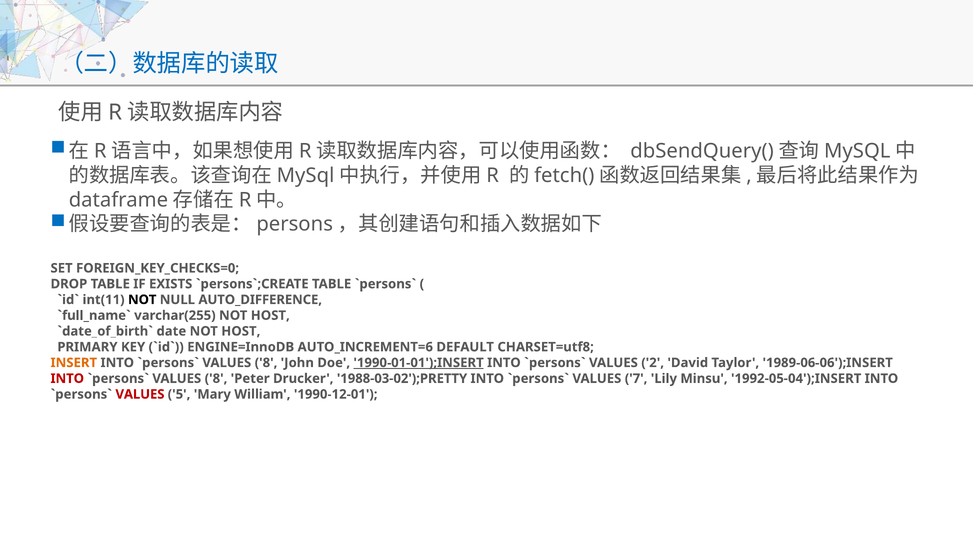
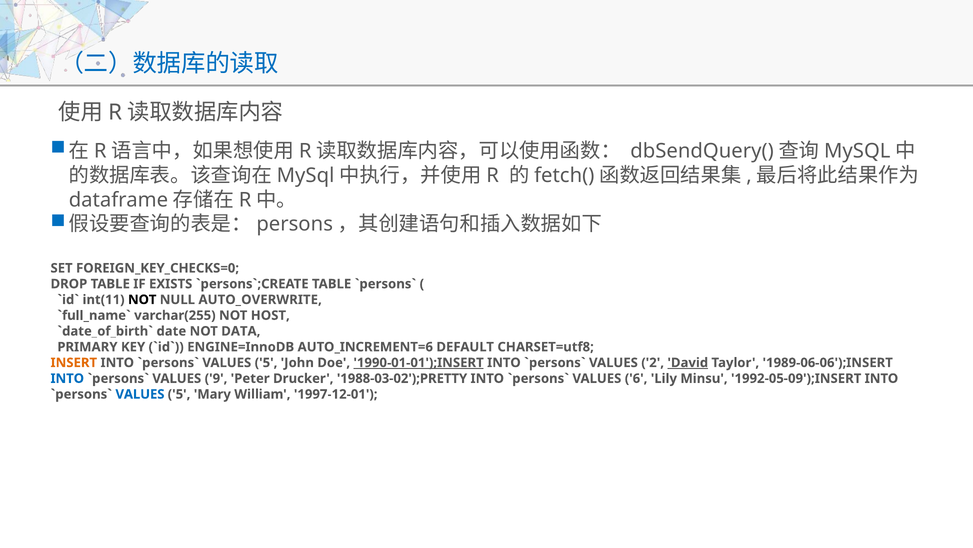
AUTO_DIFFERENCE: AUTO_DIFFERENCE -> AUTO_OVERWRITE
date NOT HOST: HOST -> DATA
8 at (266, 362): 8 -> 5
David underline: none -> present
INTO at (67, 378) colour: red -> blue
8 at (216, 378): 8 -> 9
7: 7 -> 6
1992-05-04');INSERT: 1992-05-04');INSERT -> 1992-05-09');INSERT
VALUES at (140, 394) colour: red -> blue
1990-12-01: 1990-12-01 -> 1997-12-01
